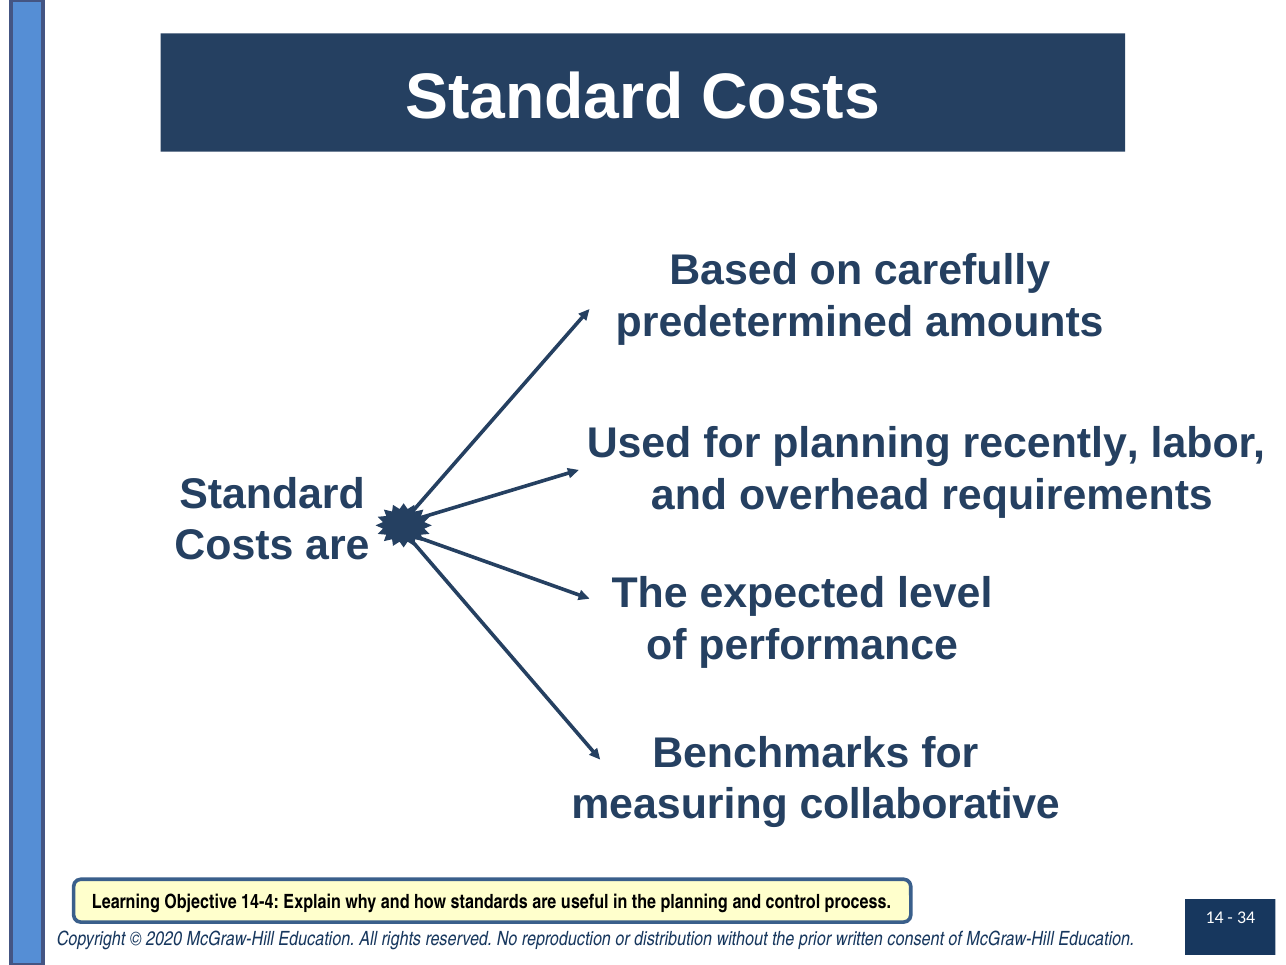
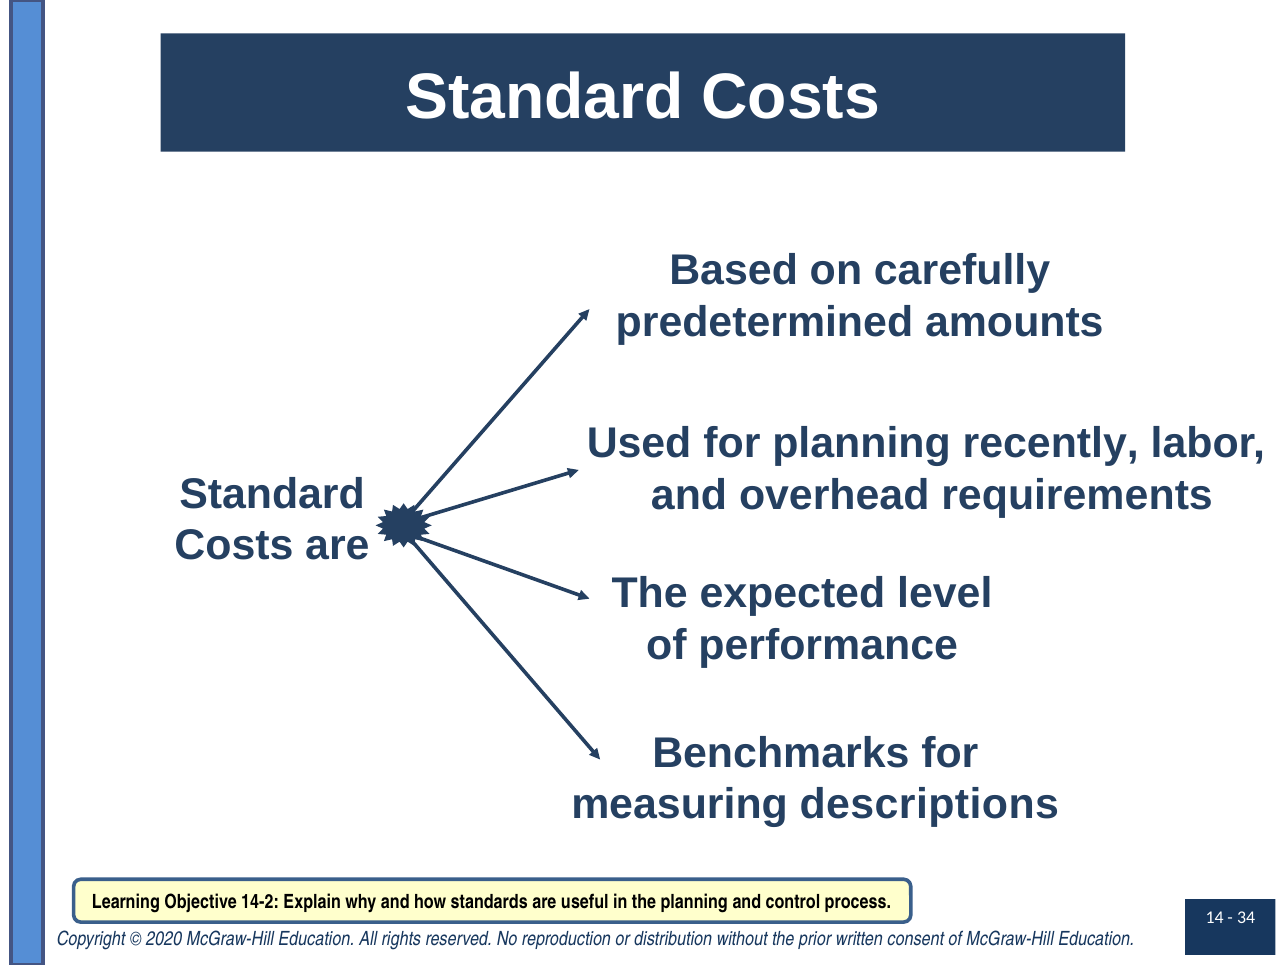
collaborative: collaborative -> descriptions
14-4: 14-4 -> 14-2
